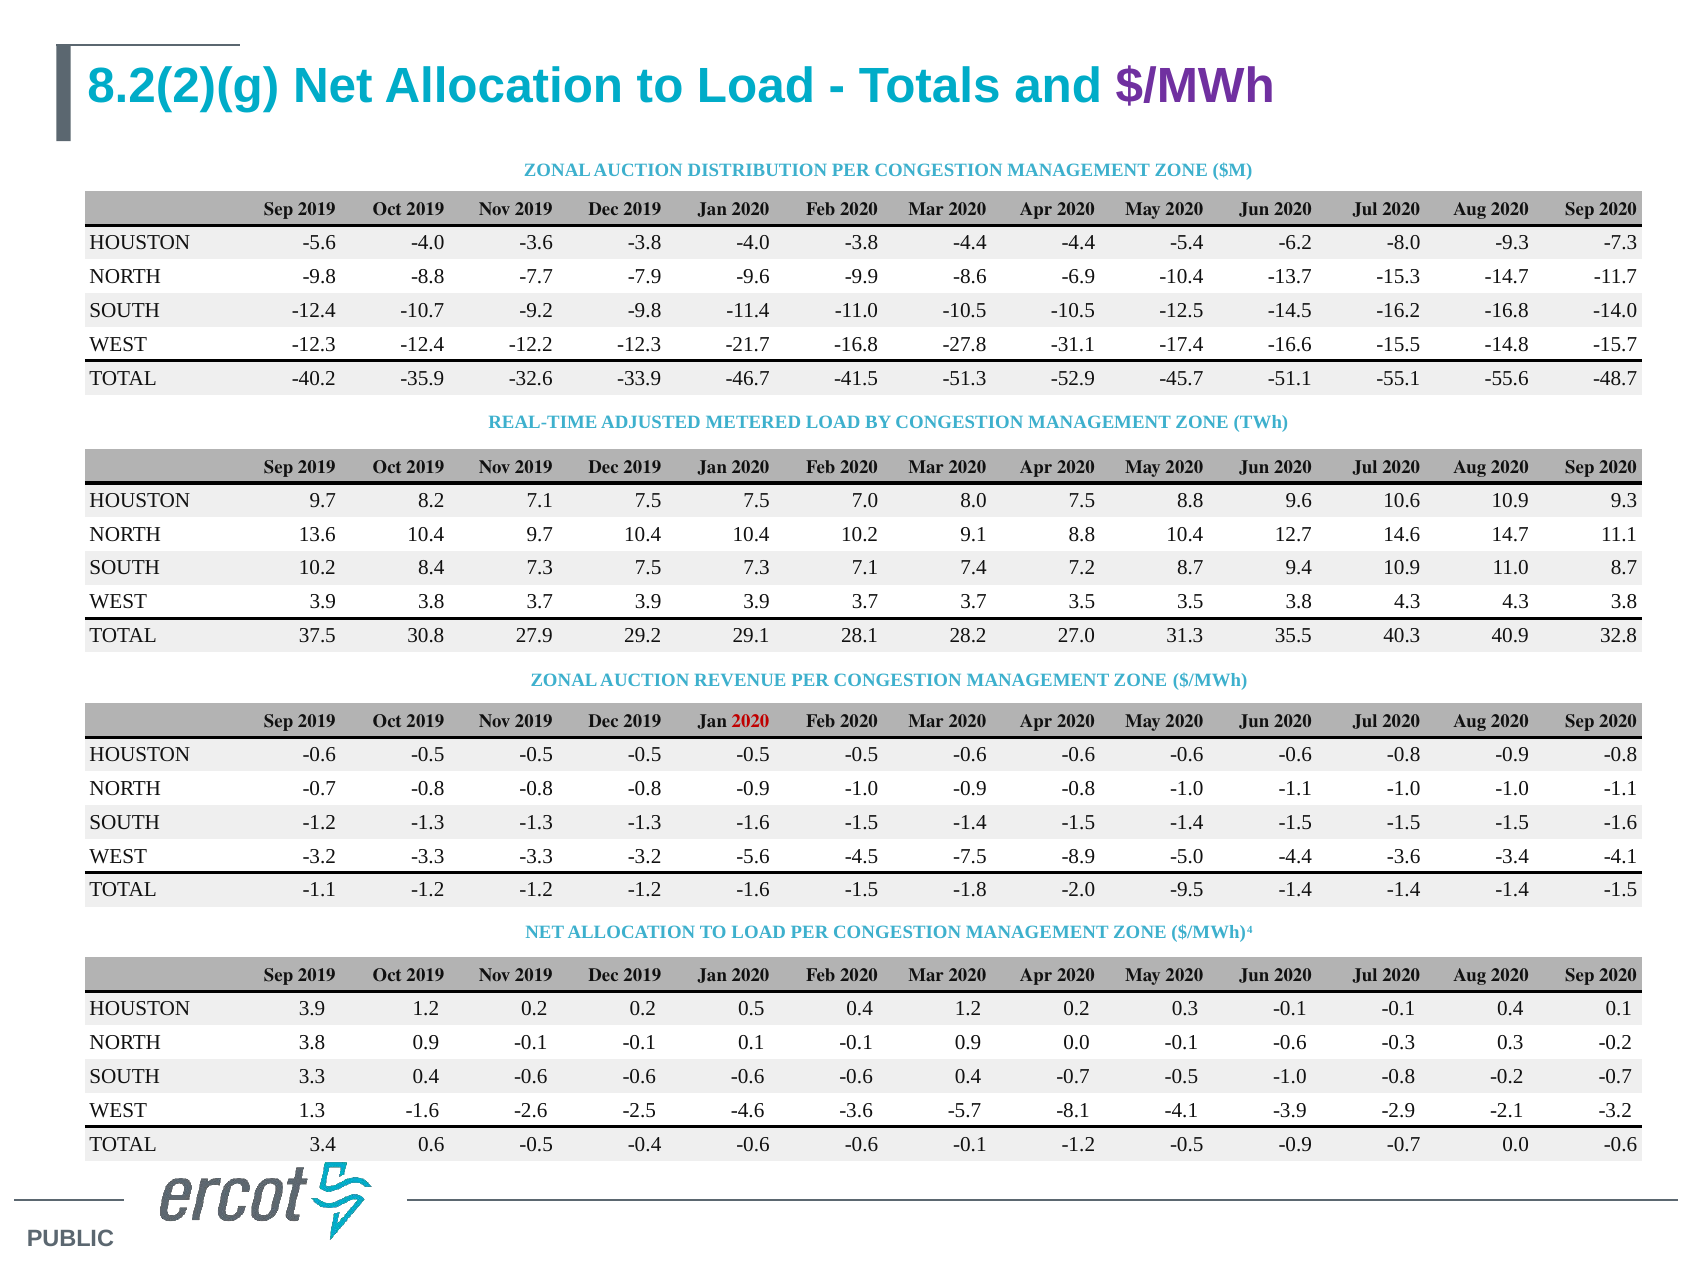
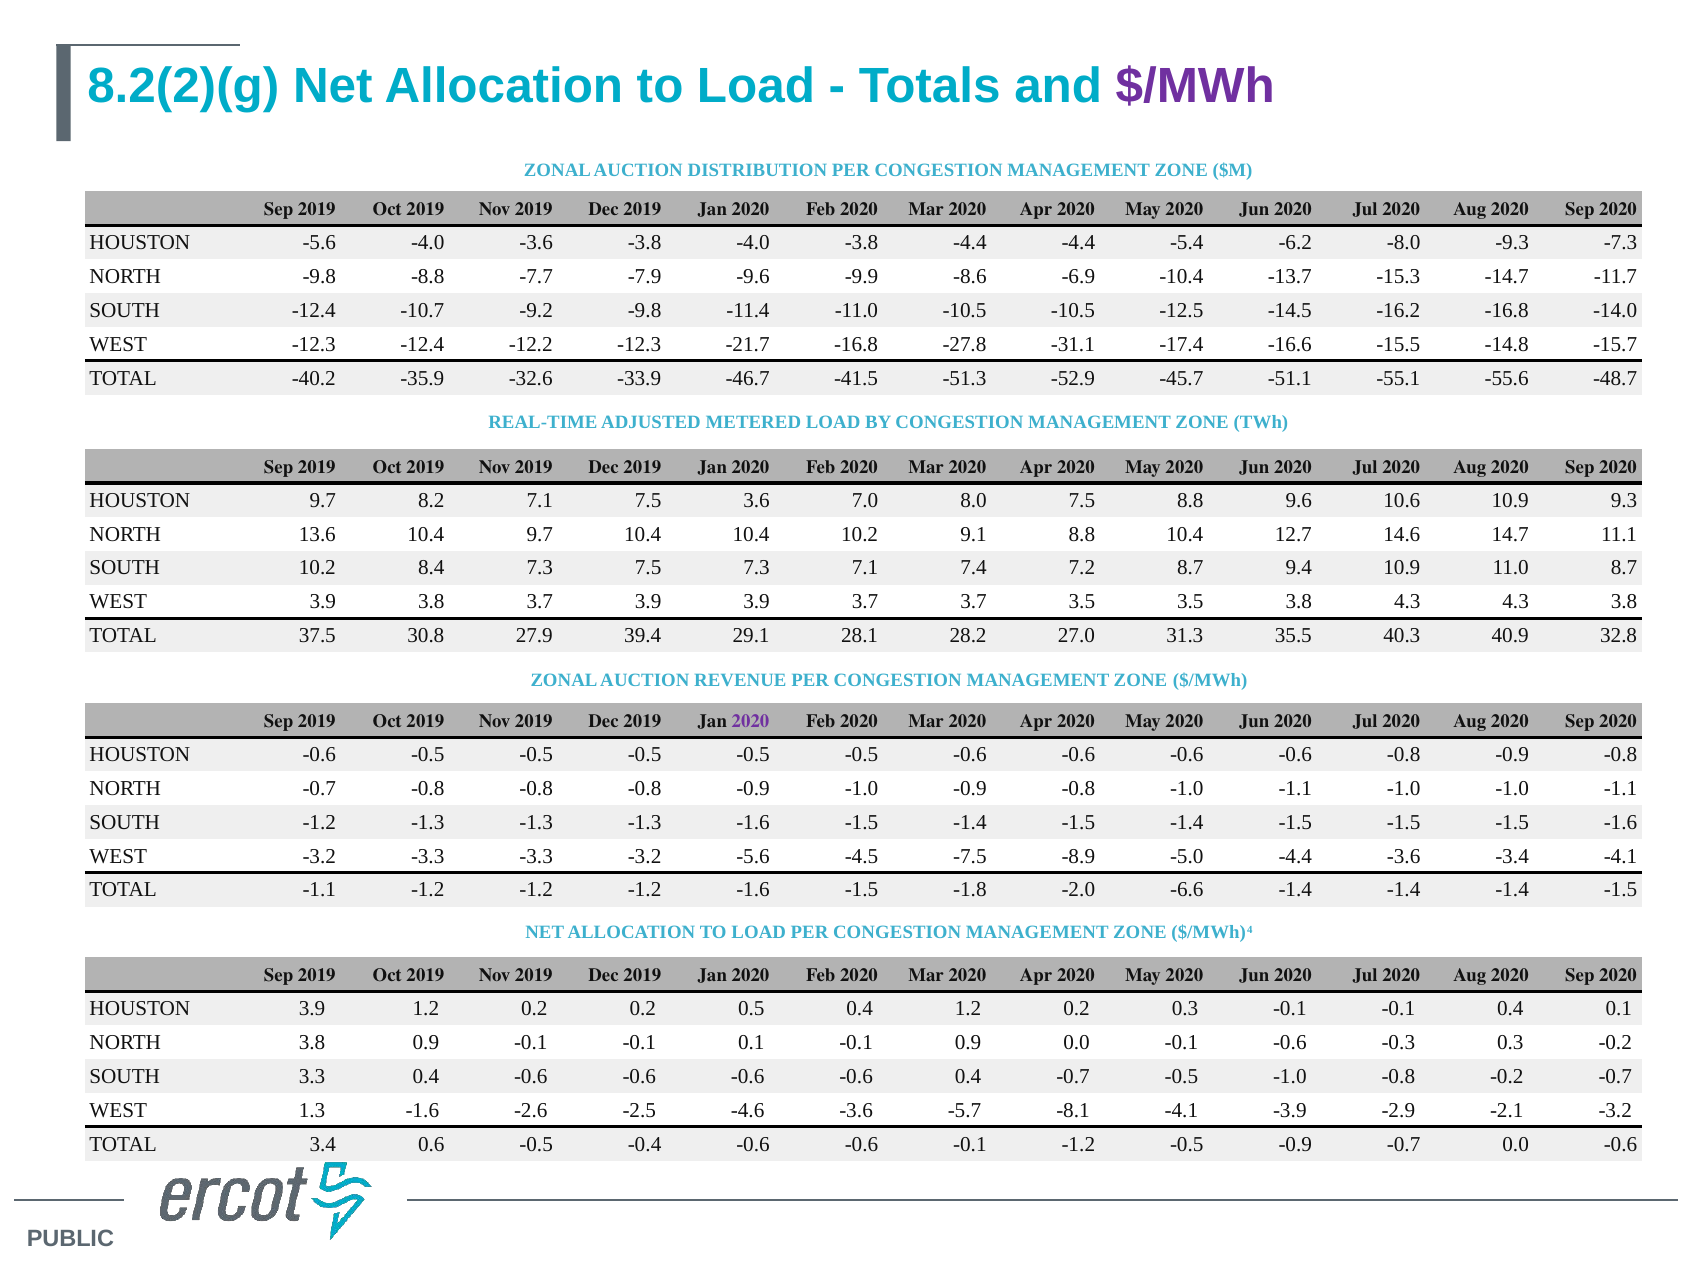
7.5 7.5: 7.5 -> 3.6
29.2: 29.2 -> 39.4
2020 at (751, 722) colour: red -> purple
-9.5: -9.5 -> -6.6
